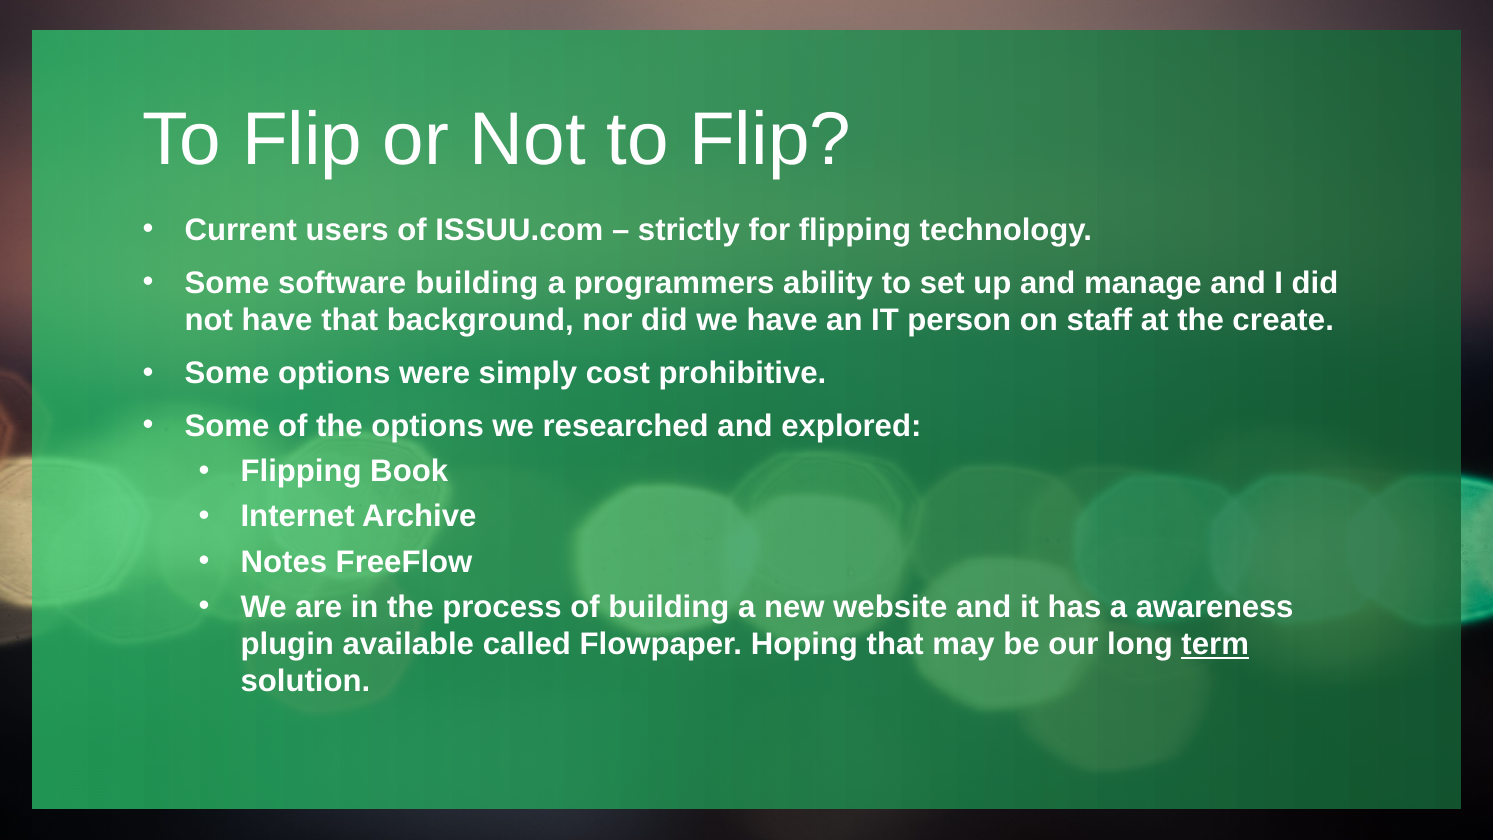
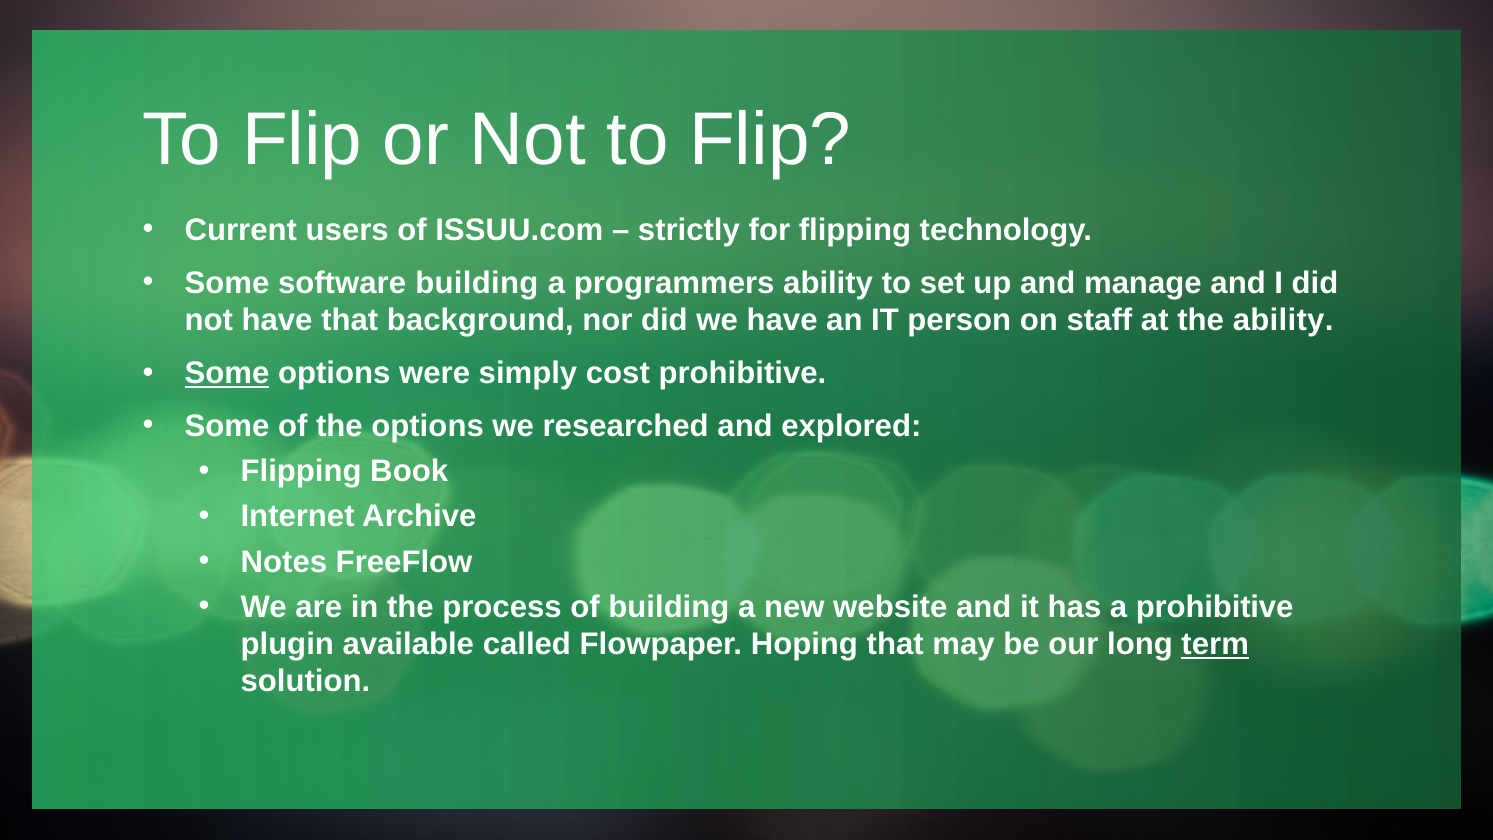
the create: create -> ability
Some at (227, 373) underline: none -> present
a awareness: awareness -> prohibitive
